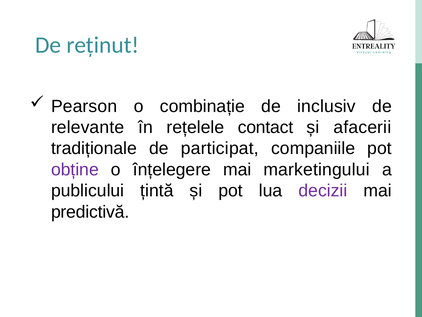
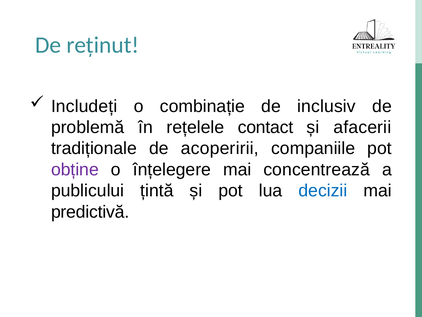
Pearson: Pearson -> Includeți
relevante: relevante -> problemă
participat: participat -> acoperirii
marketingului: marketingului -> concentrează
decizii colour: purple -> blue
